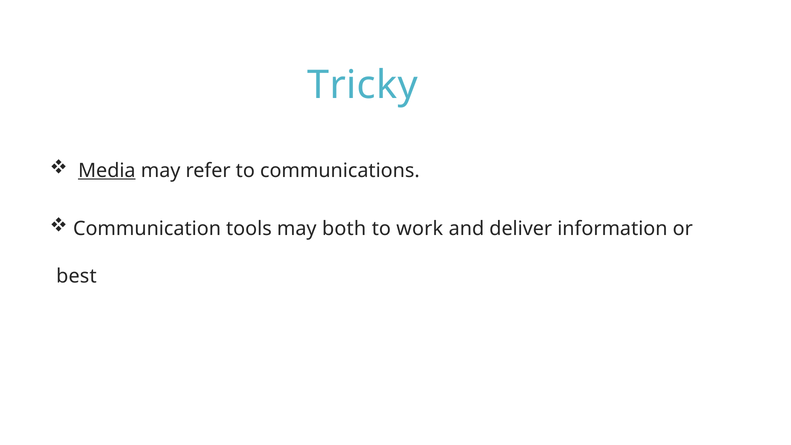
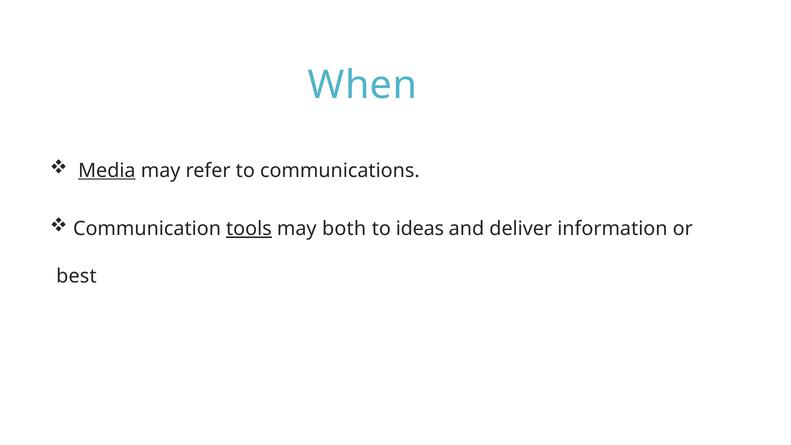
Tricky: Tricky -> When
tools underline: none -> present
work: work -> ideas
